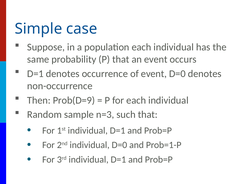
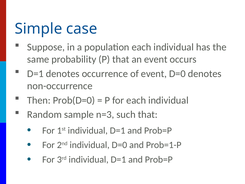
Prob(D=9: Prob(D=9 -> Prob(D=0
